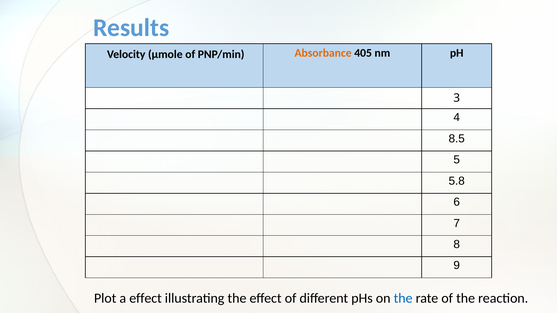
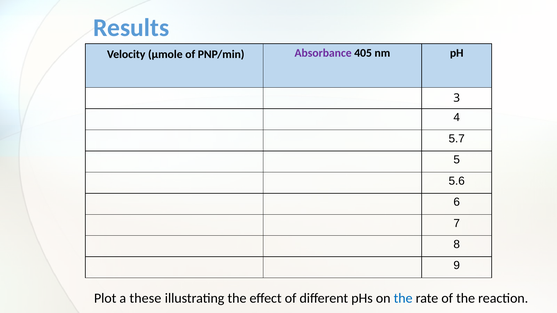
Absorbance colour: orange -> purple
8.5: 8.5 -> 5.7
5.8: 5.8 -> 5.6
a effect: effect -> these
